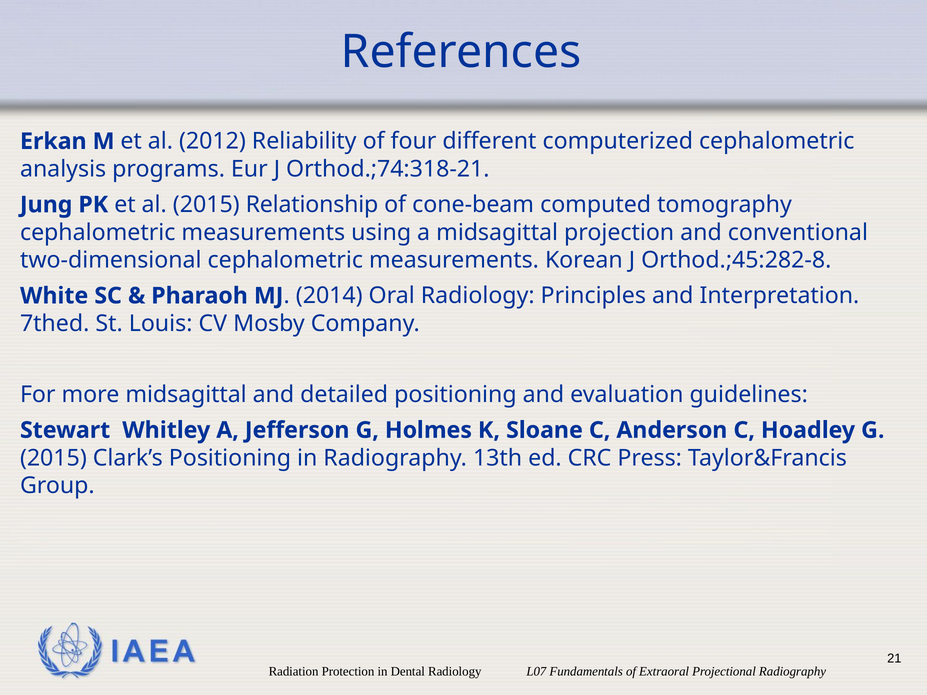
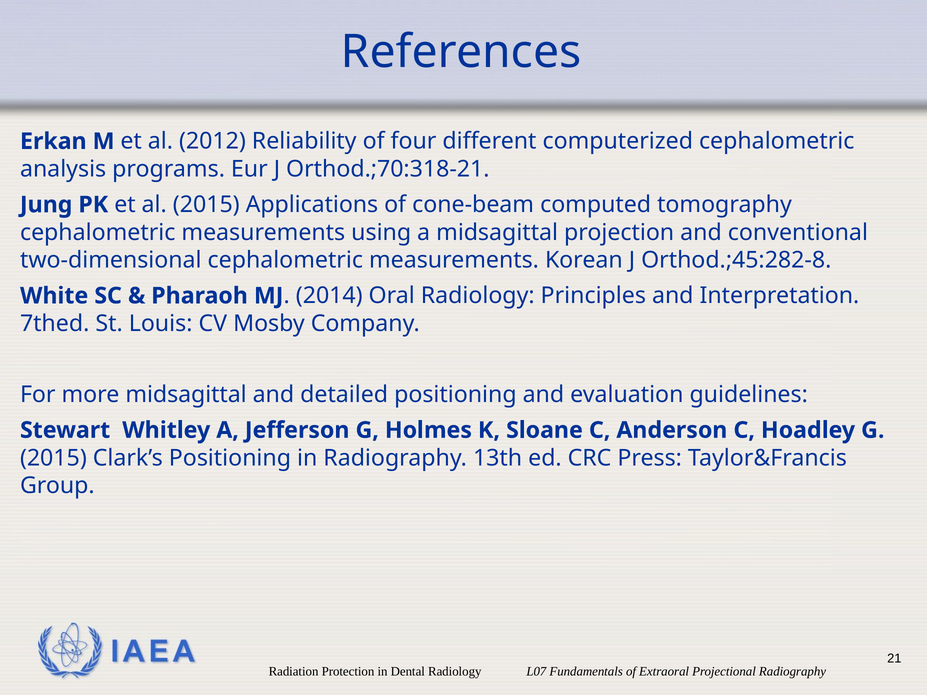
Orthod.;74:318-21: Orthod.;74:318-21 -> Orthod.;70:318-21
Relationship: Relationship -> Applications
